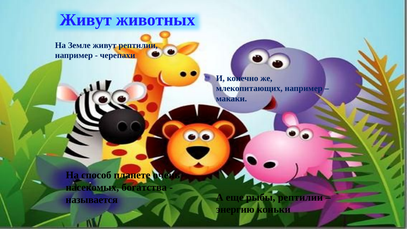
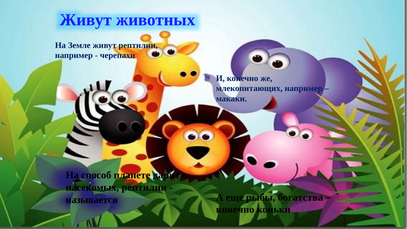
очень: очень -> дарит
насекомых богатства: богатства -> рептилии
рыбы рептилии: рептилии -> богатства
энергию at (235, 209): энергию -> конечно
